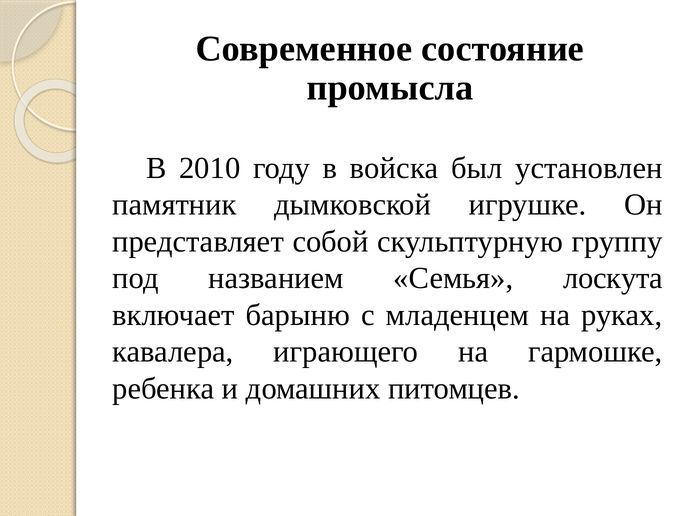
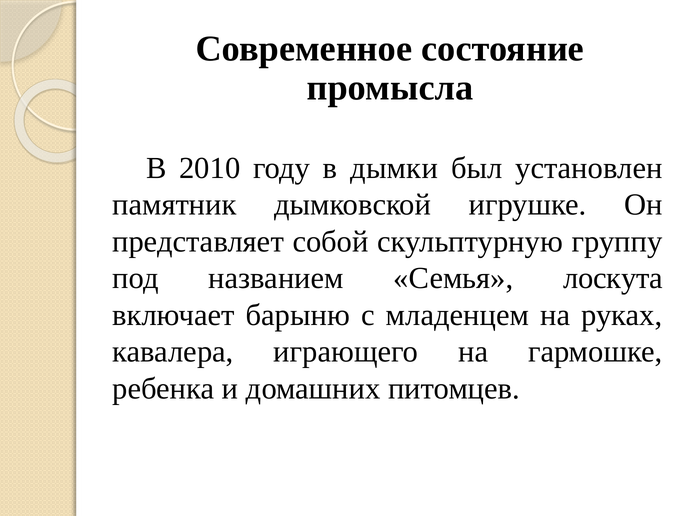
войска: войска -> дымки
